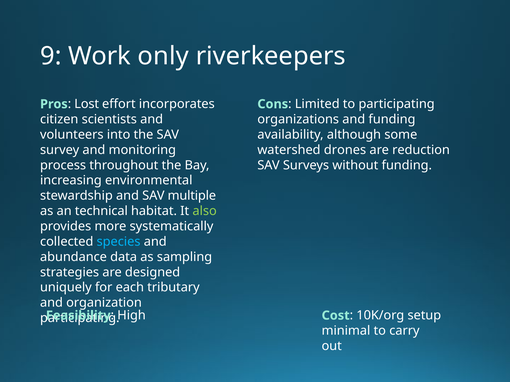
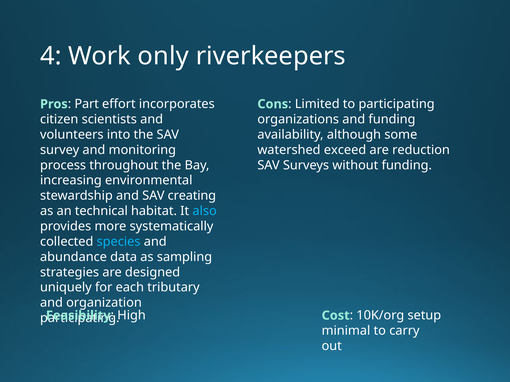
9: 9 -> 4
Lost: Lost -> Part
drones: drones -> exceed
multiple: multiple -> creating
also colour: light green -> light blue
